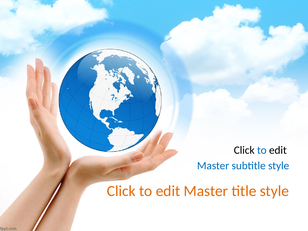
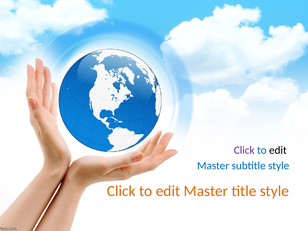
Click at (244, 150) colour: black -> purple
